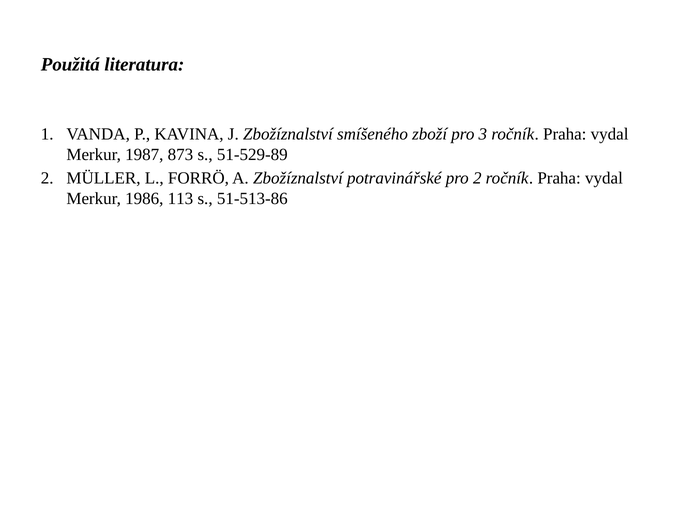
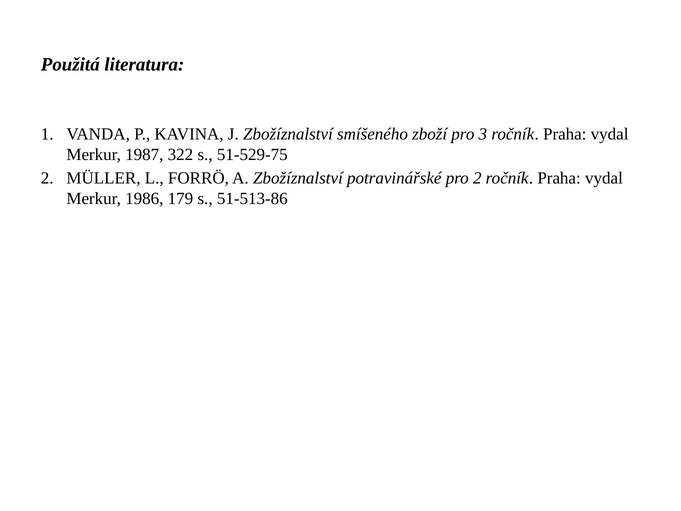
873: 873 -> 322
51-529-89: 51-529-89 -> 51-529-75
113: 113 -> 179
